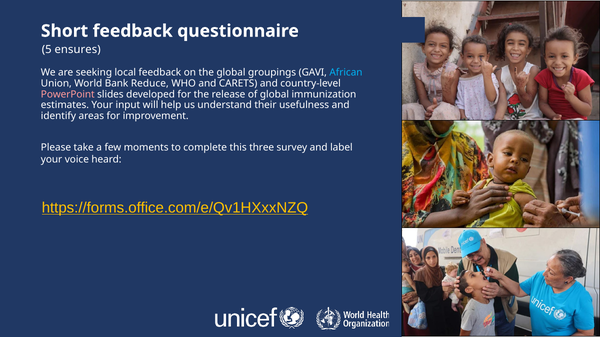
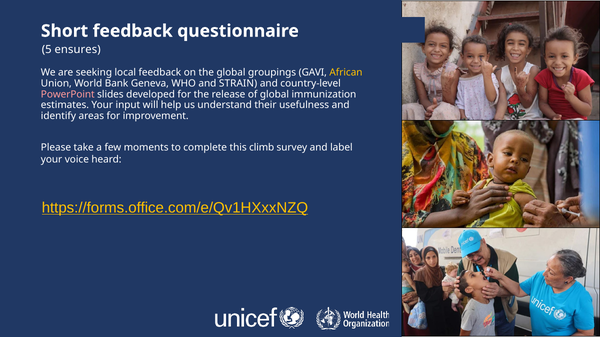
African colour: light blue -> yellow
Reduce: Reduce -> Geneva
CARETS: CARETS -> STRAIN
three: three -> climb
